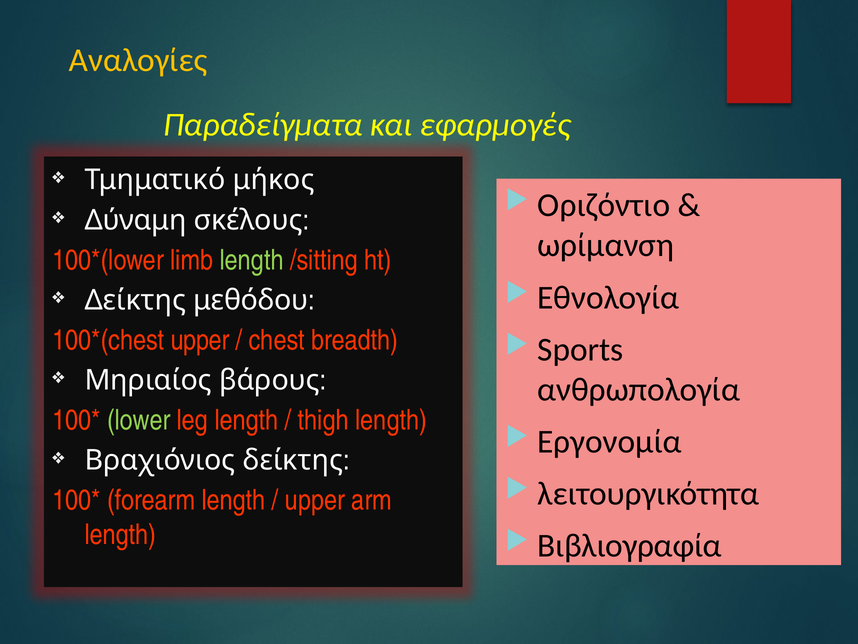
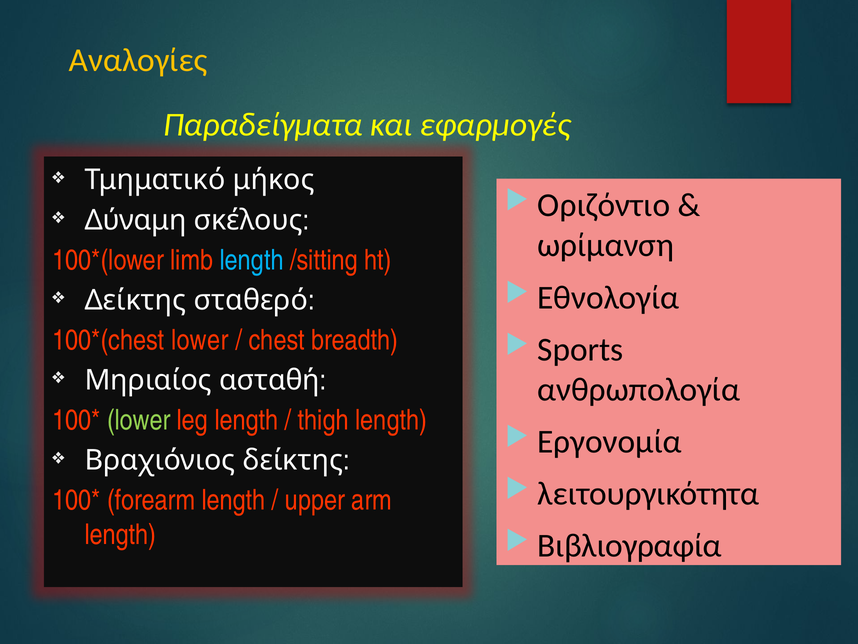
length at (252, 260) colour: light green -> light blue
μεθόδου: μεθόδου -> σταθερό
upper at (200, 340): upper -> lower
βάρους: βάρους -> ασταθή
